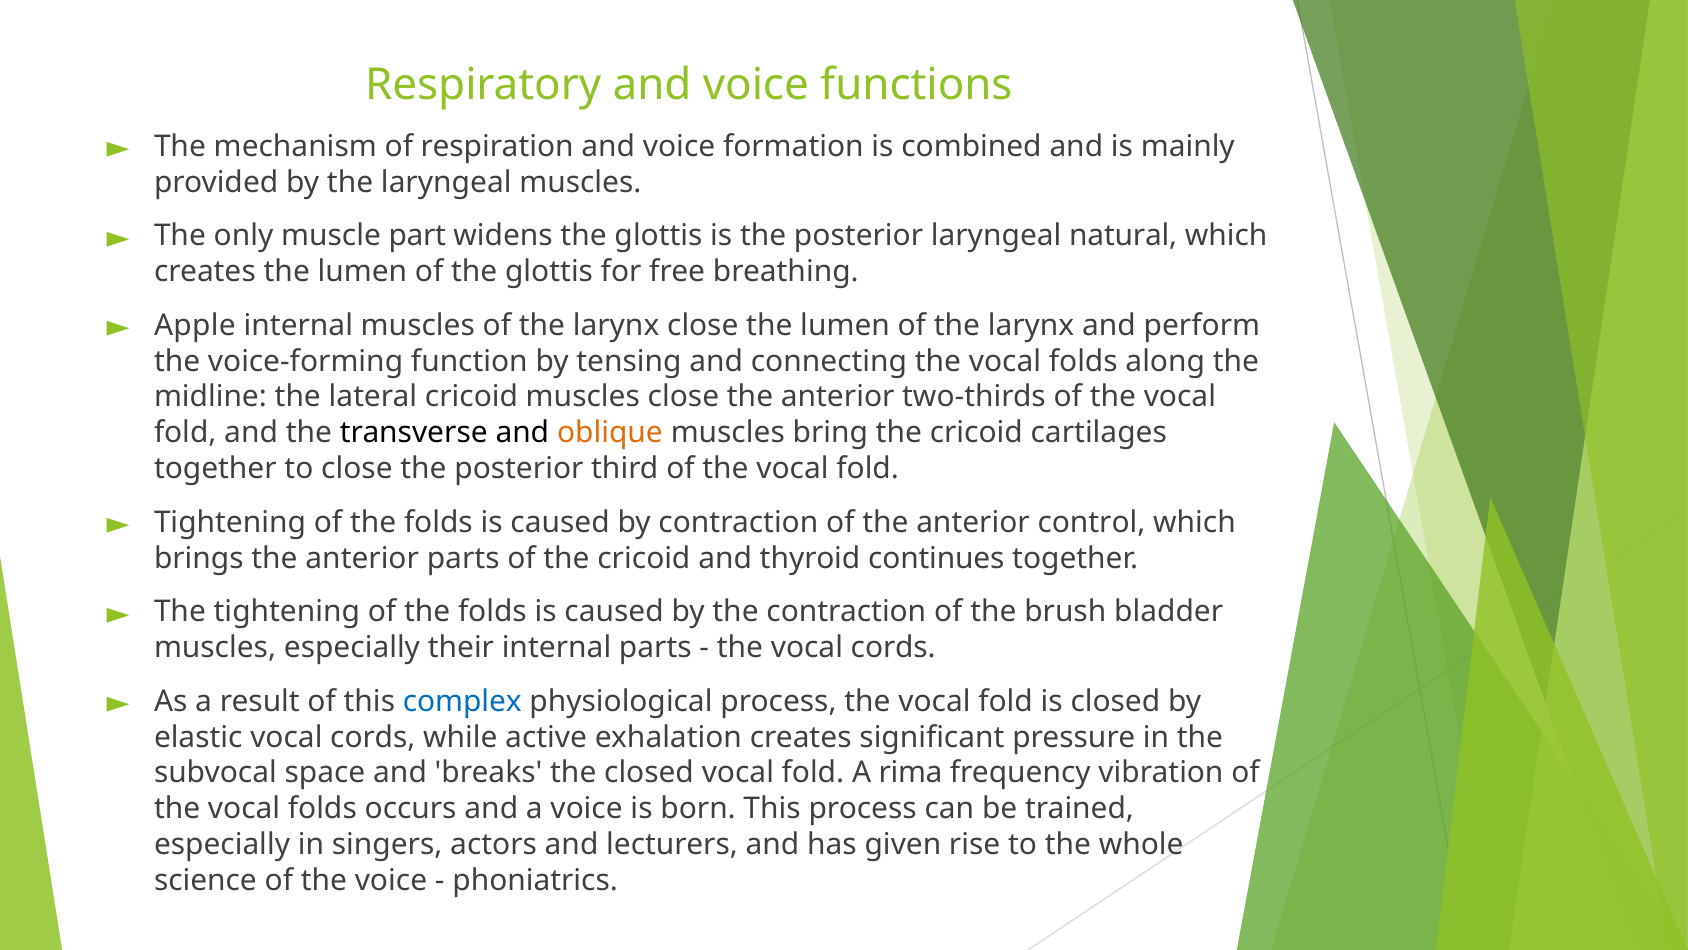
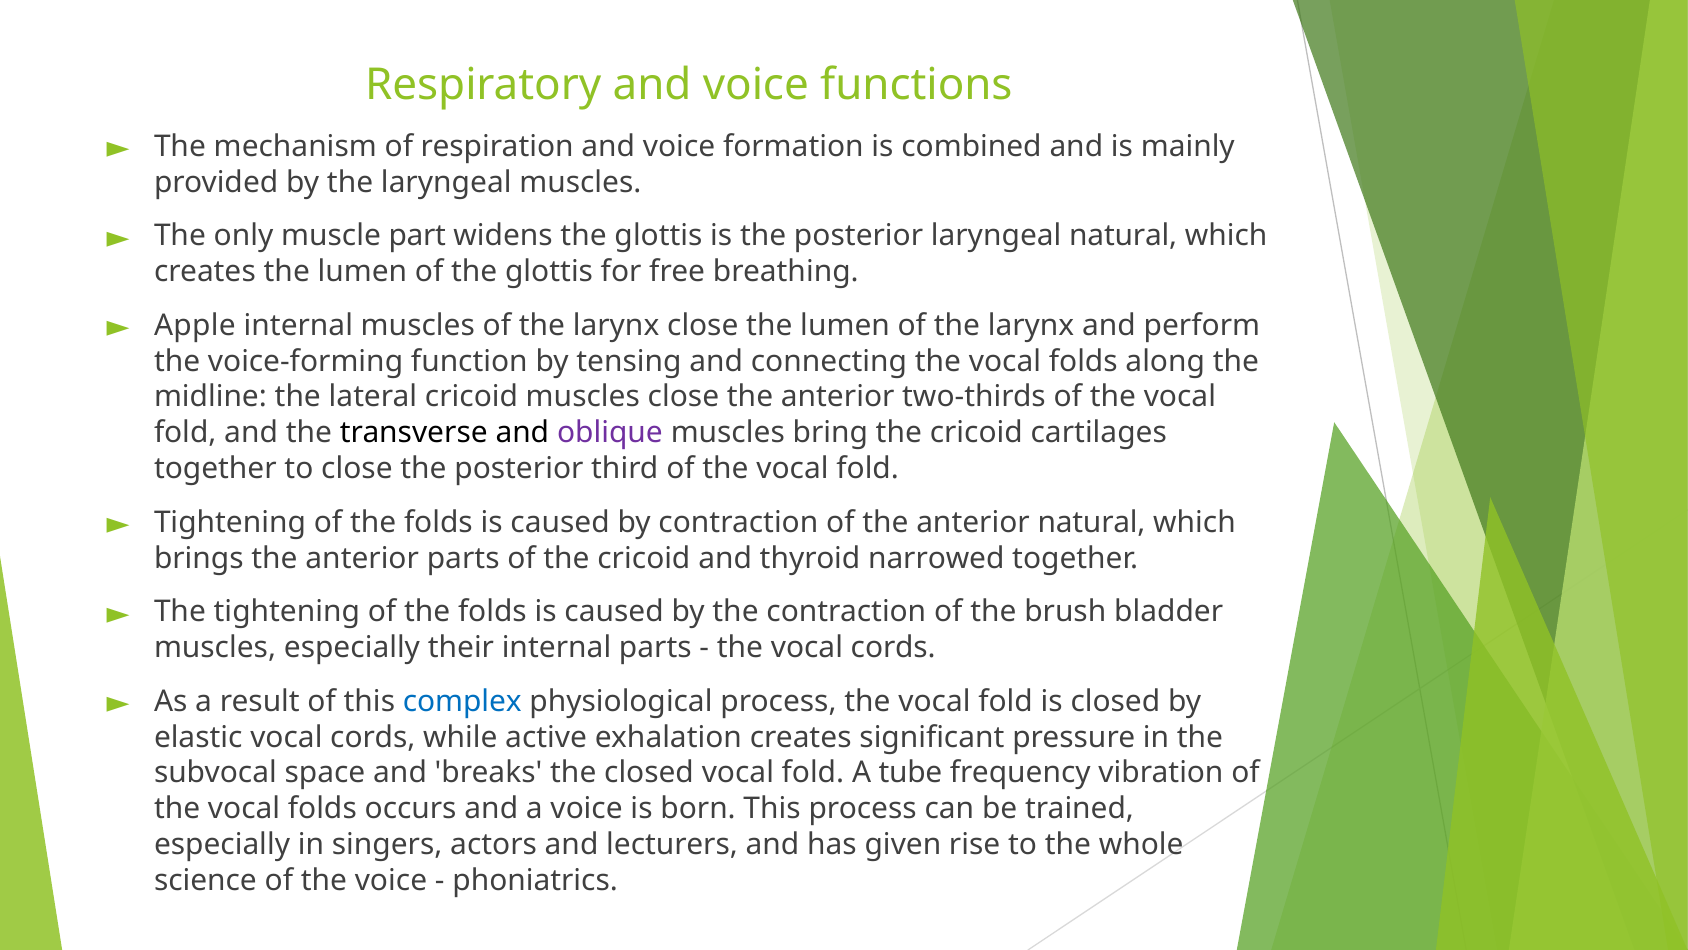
oblique colour: orange -> purple
anterior control: control -> natural
continues: continues -> narrowed
rima: rima -> tube
